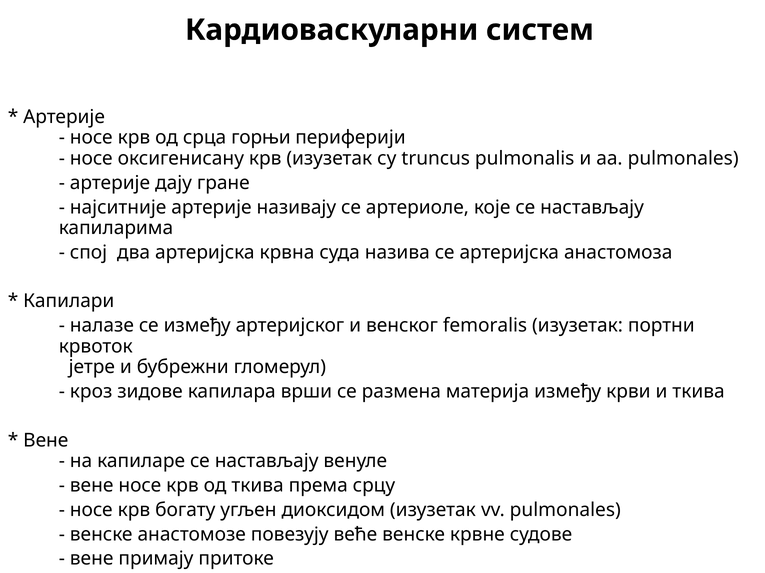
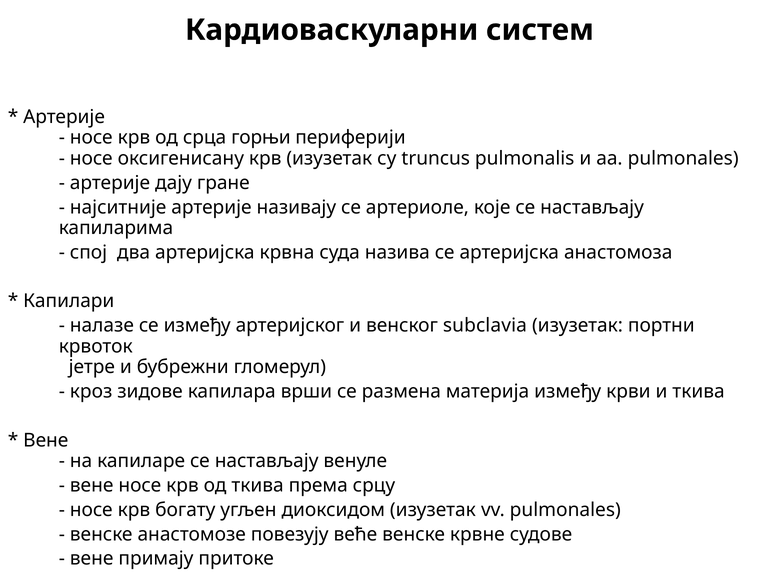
femoralis: femoralis -> subclavia
